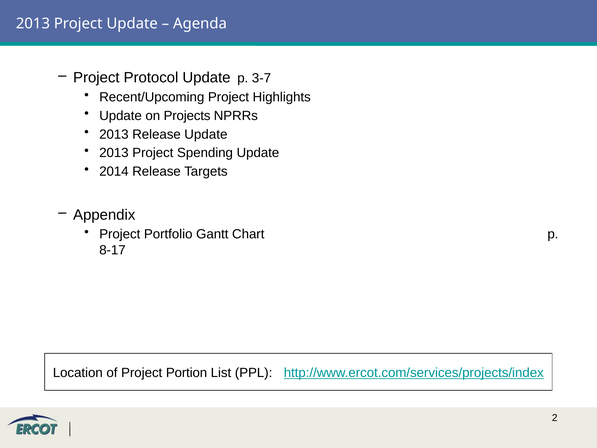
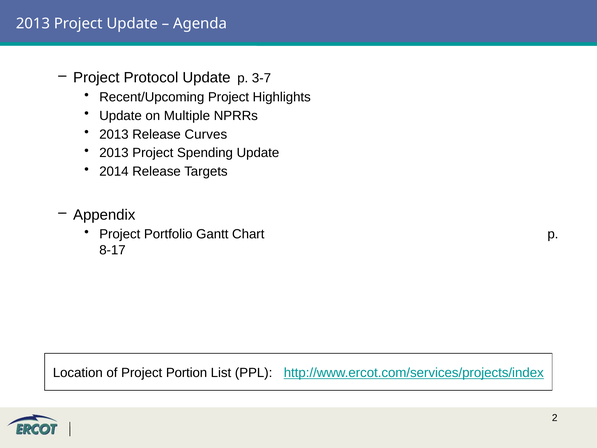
Projects: Projects -> Multiple
Release Update: Update -> Curves
